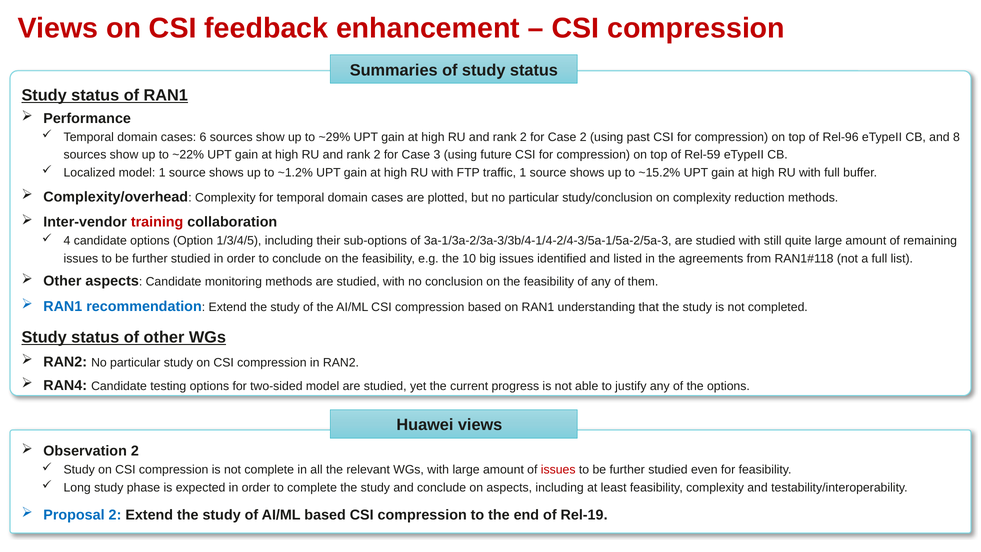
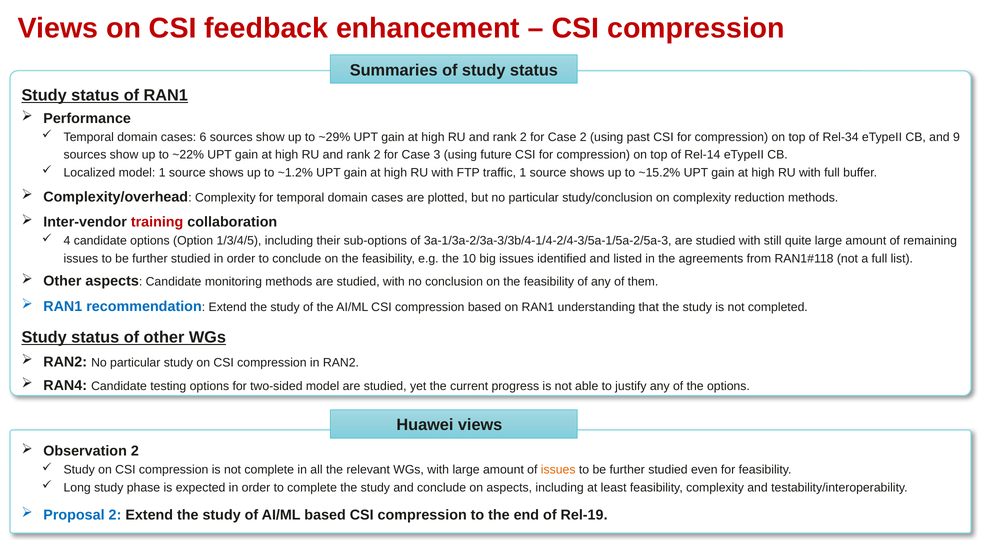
Rel-96: Rel-96 -> Rel-34
8: 8 -> 9
Rel-59: Rel-59 -> Rel-14
issues at (558, 470) colour: red -> orange
